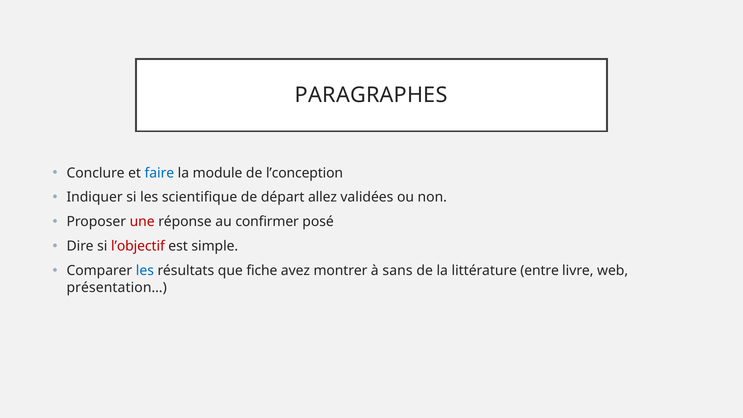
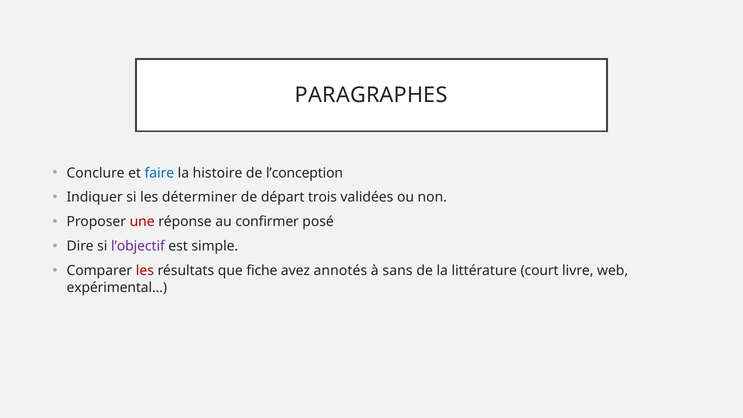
module: module -> histoire
scientifique: scientifique -> déterminer
allez: allez -> trois
l’objectif colour: red -> purple
les at (145, 271) colour: blue -> red
montrer: montrer -> annotés
entre: entre -> court
présentation…: présentation… -> expérimental…
